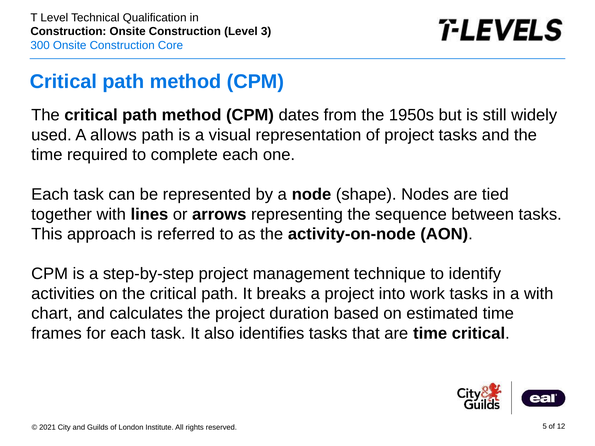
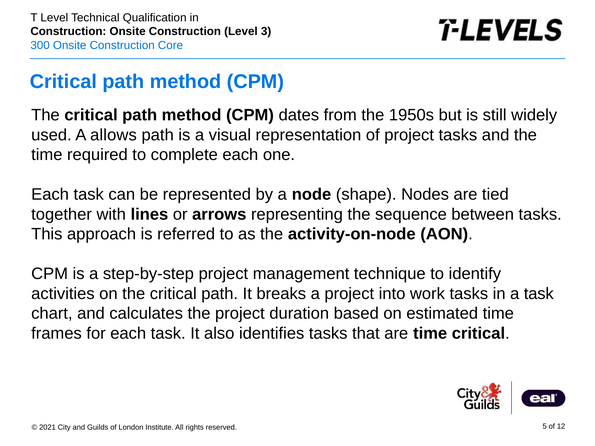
a with: with -> task
